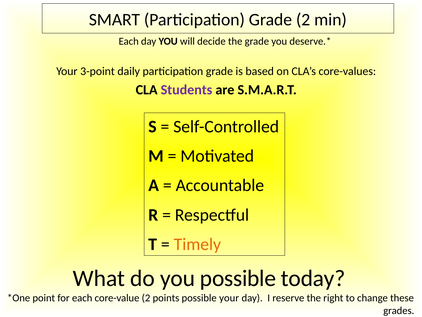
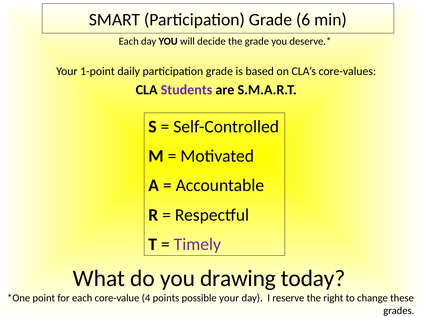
Grade 2: 2 -> 6
3-point: 3-point -> 1-point
Timely colour: orange -> purple
you possible: possible -> drawing
core-value 2: 2 -> 4
